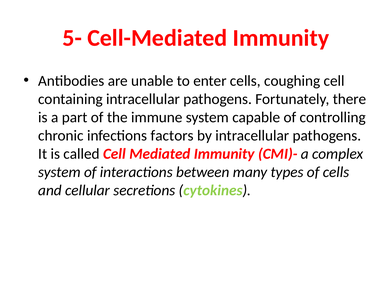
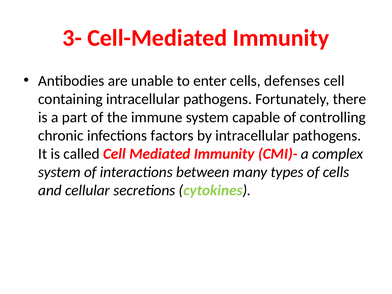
5-: 5- -> 3-
coughing: coughing -> defenses
